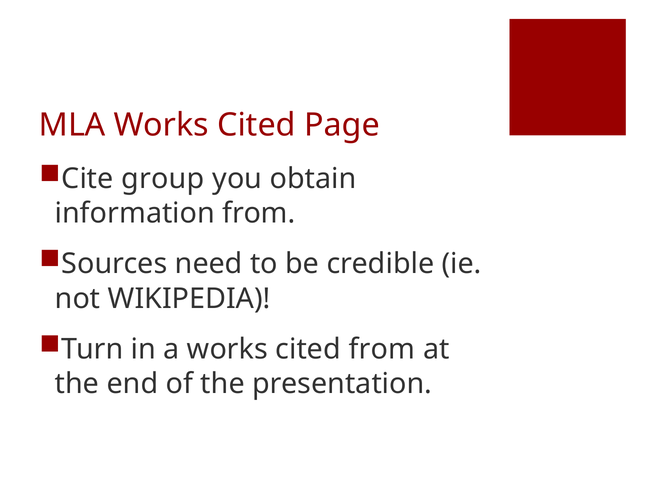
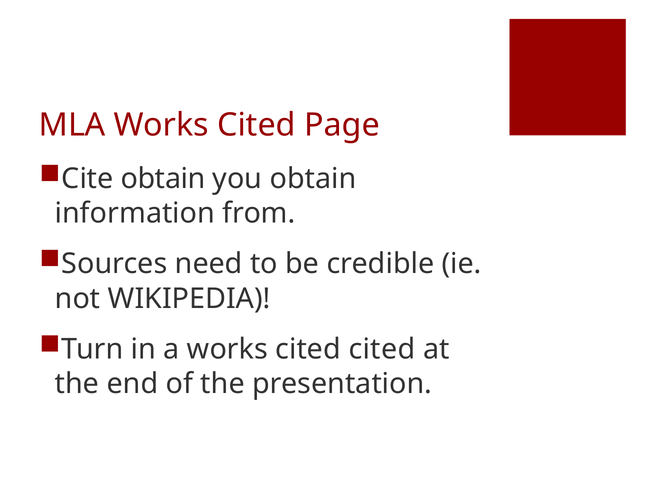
Cite group: group -> obtain
cited from: from -> cited
